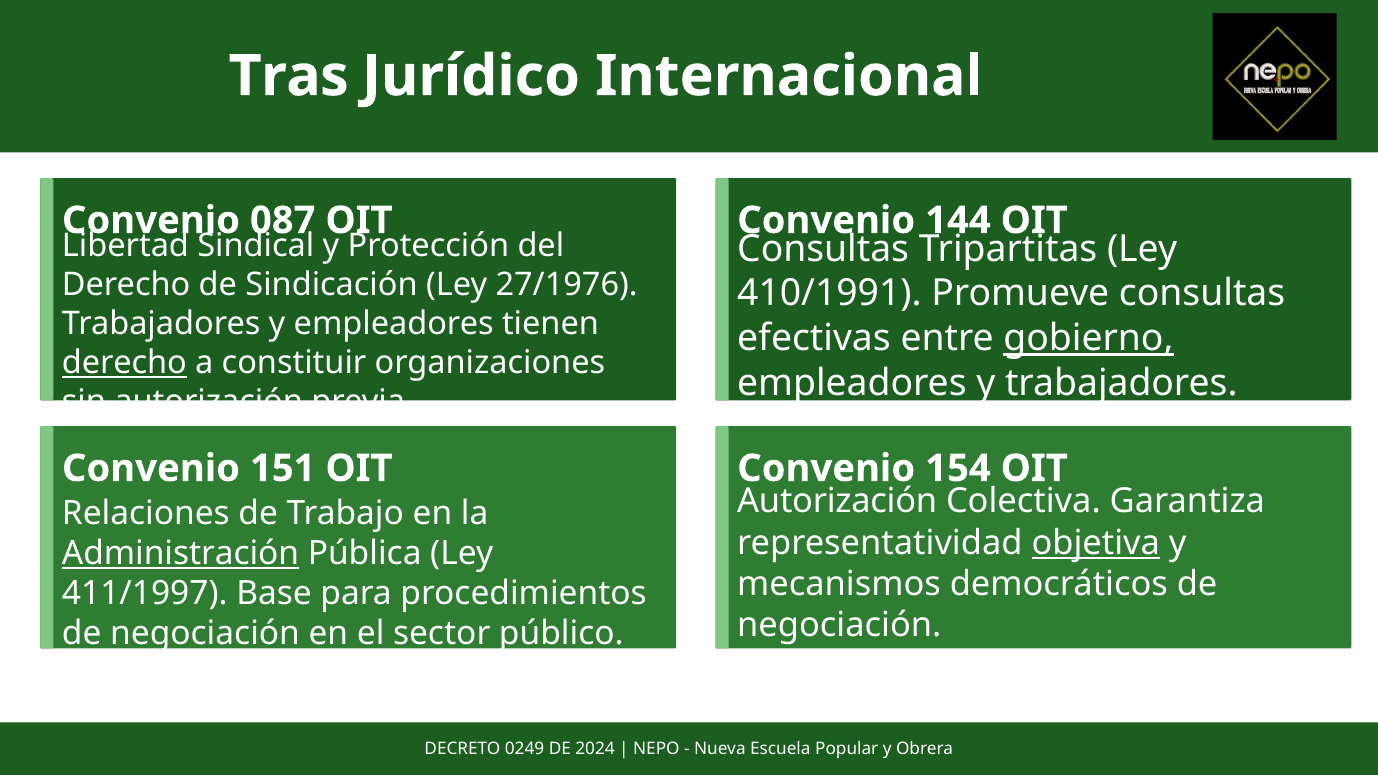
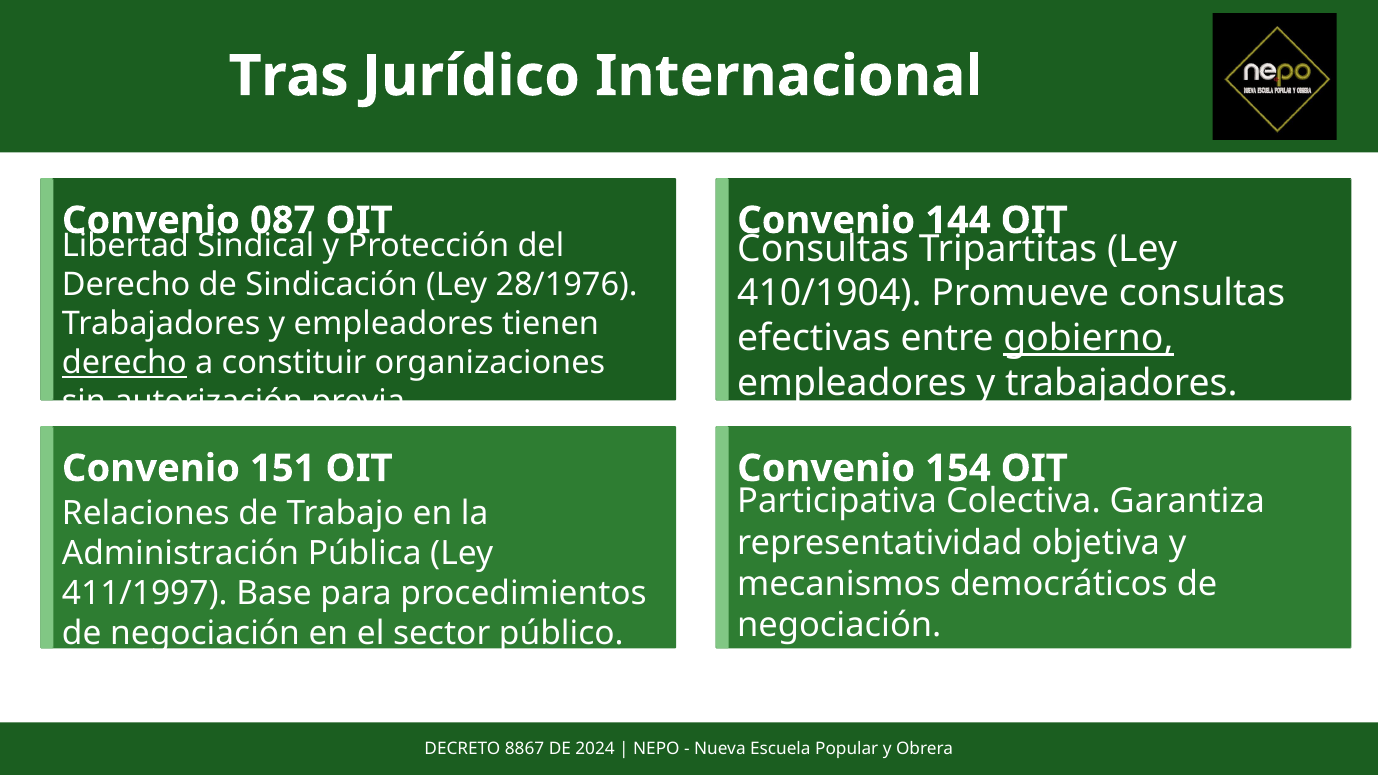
27/1976: 27/1976 -> 28/1976
410/1991: 410/1991 -> 410/1904
Autorización at (837, 502): Autorización -> Participativa
objetiva underline: present -> none
Administración underline: present -> none
0249: 0249 -> 8867
